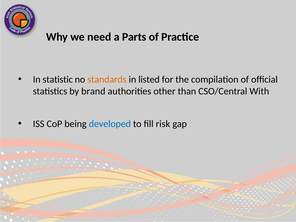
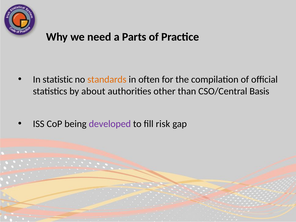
listed: listed -> often
brand: brand -> about
With: With -> Basis
developed colour: blue -> purple
